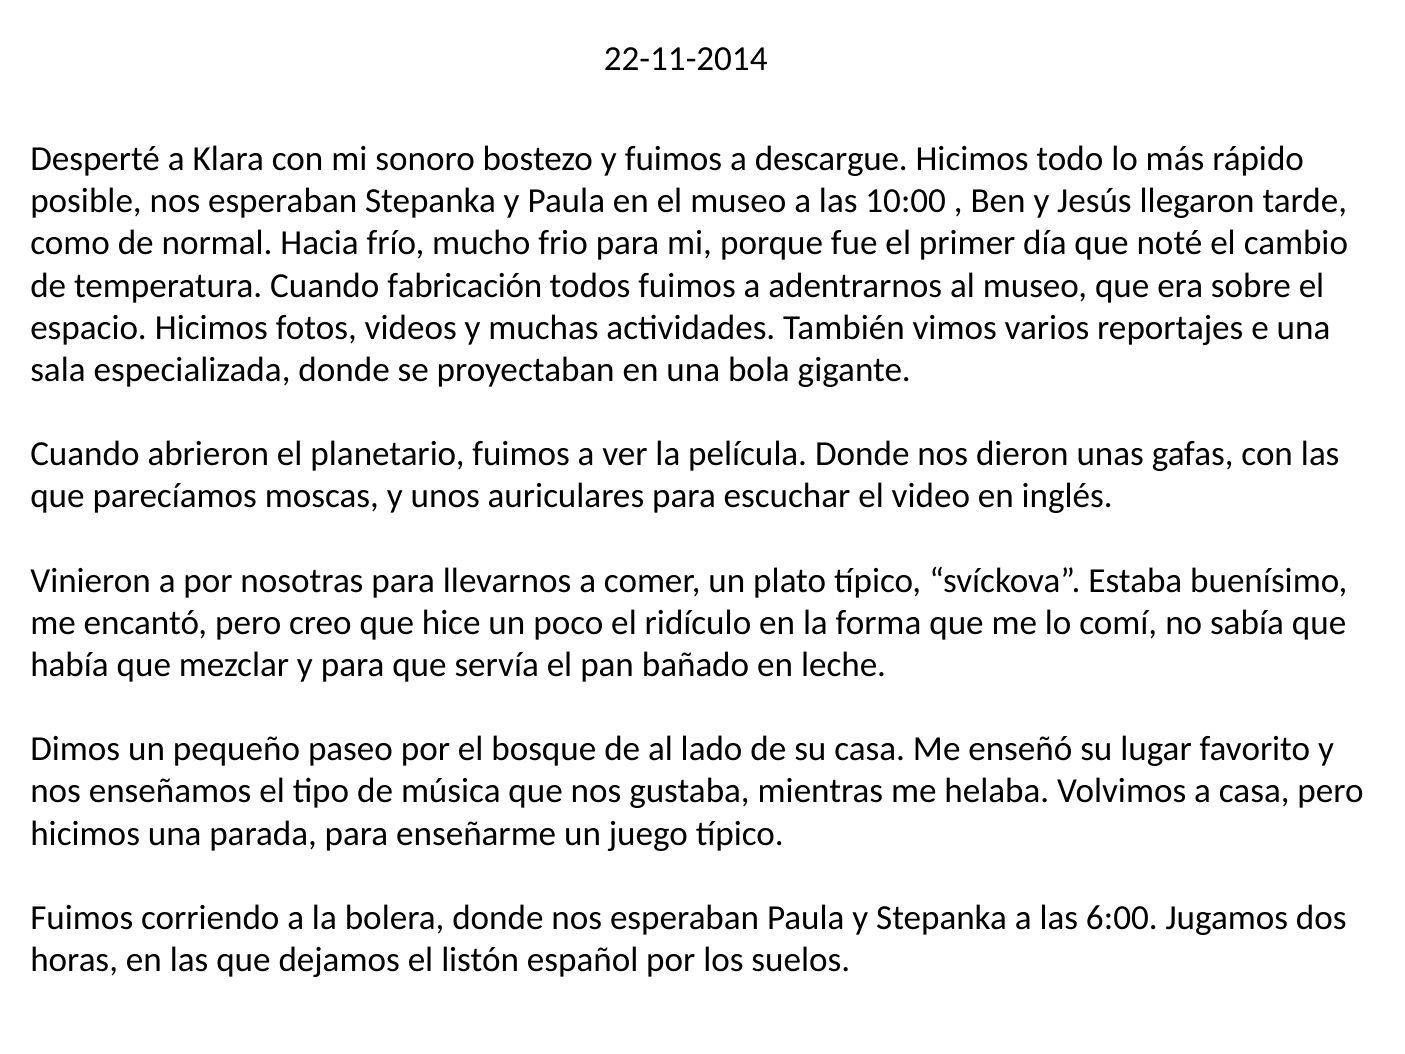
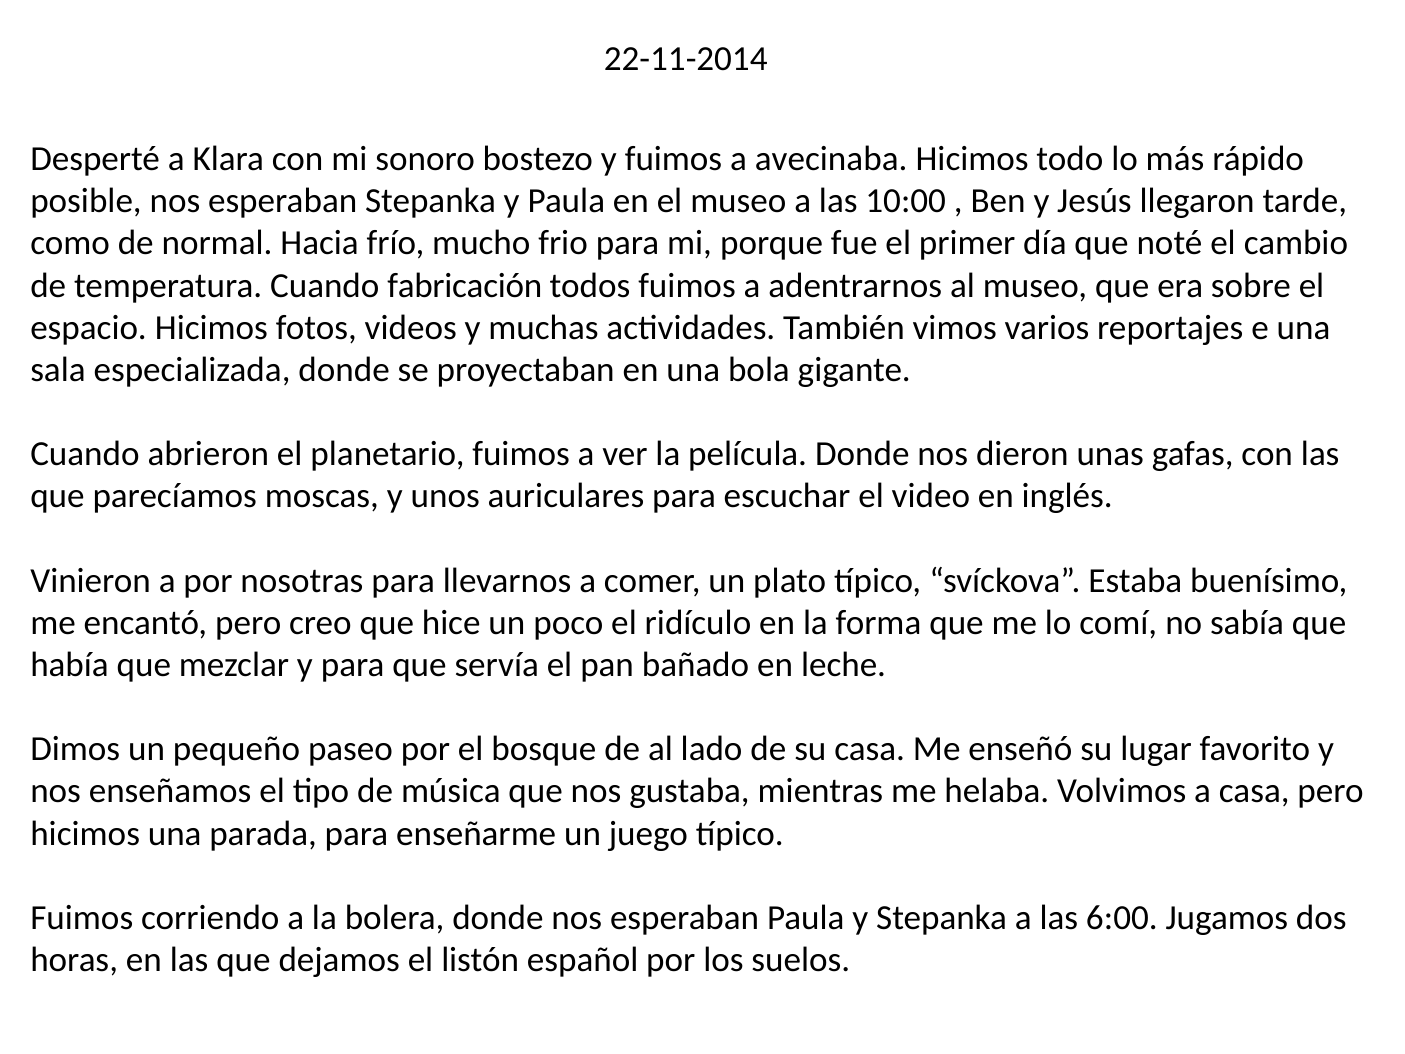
descargue: descargue -> avecinaba
